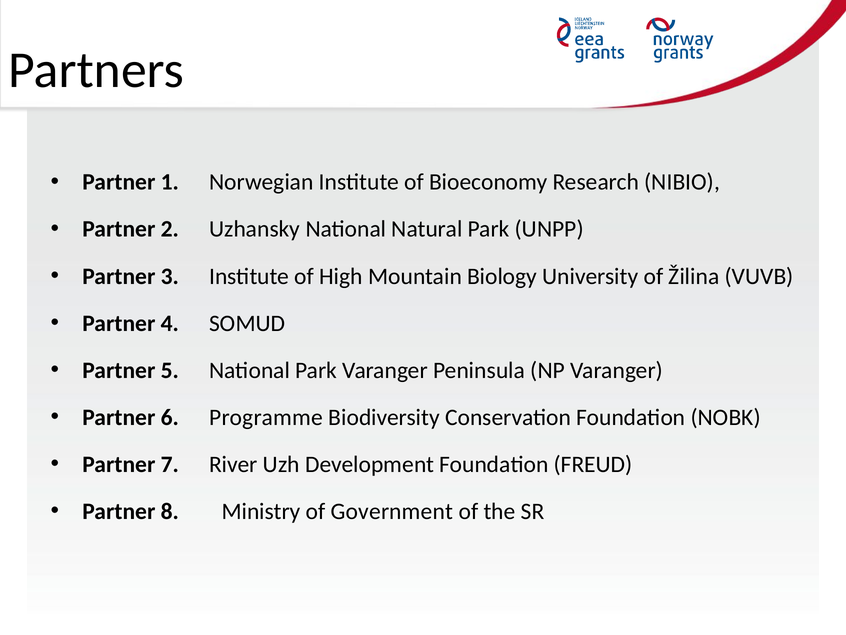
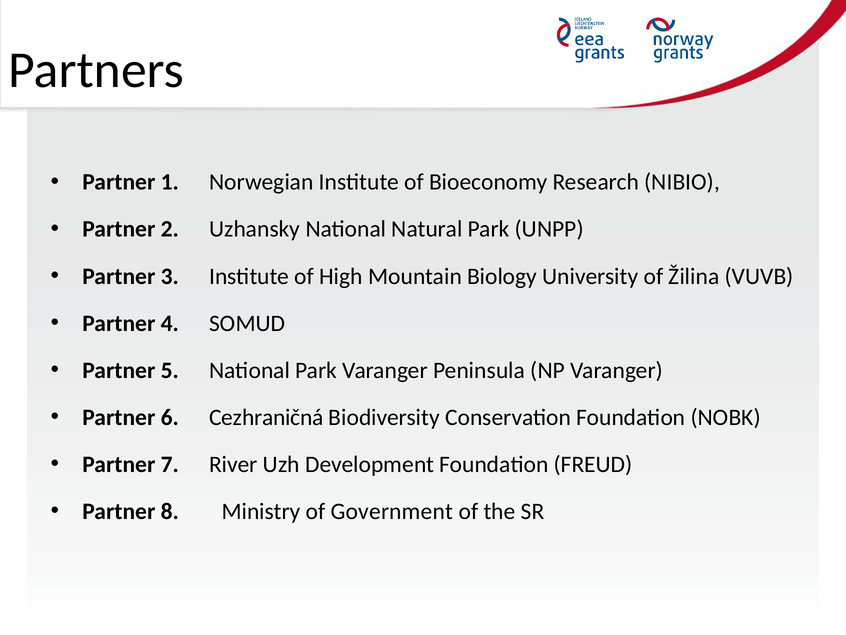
Programme: Programme -> Cezhraničná
